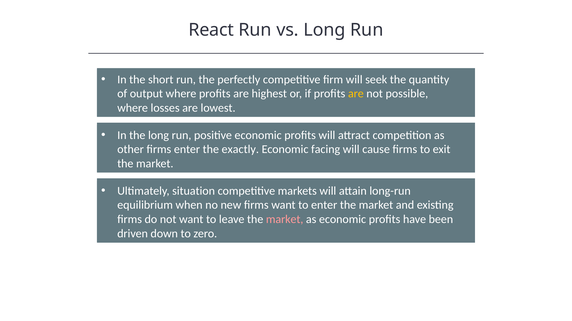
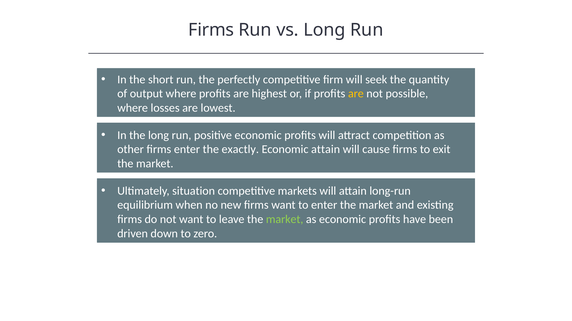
React at (211, 30): React -> Firms
Economic facing: facing -> attain
market at (285, 220) colour: pink -> light green
